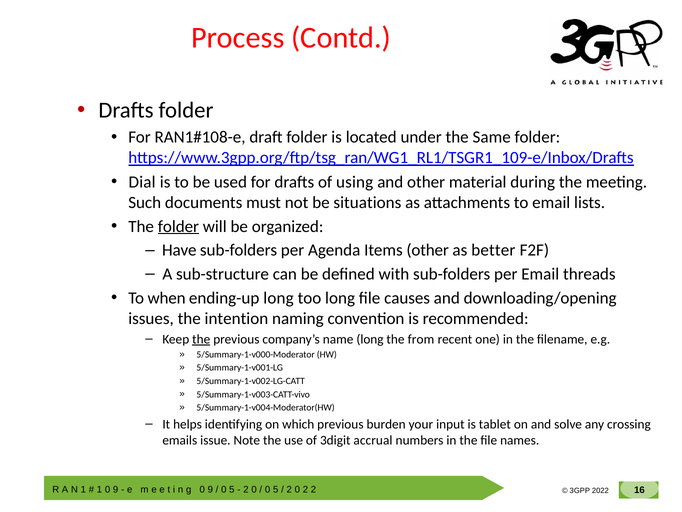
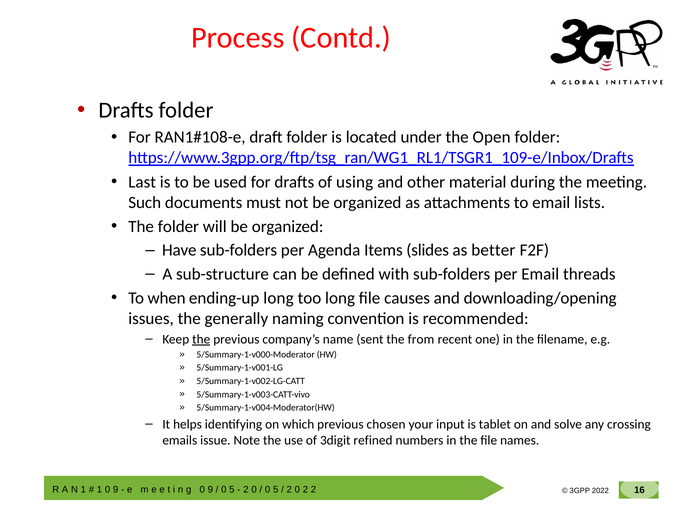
Same: Same -> Open
Dial: Dial -> Last
not be situations: situations -> organized
folder at (178, 226) underline: present -> none
Items other: other -> slides
intention: intention -> generally
name long: long -> sent
burden: burden -> chosen
accrual: accrual -> refined
